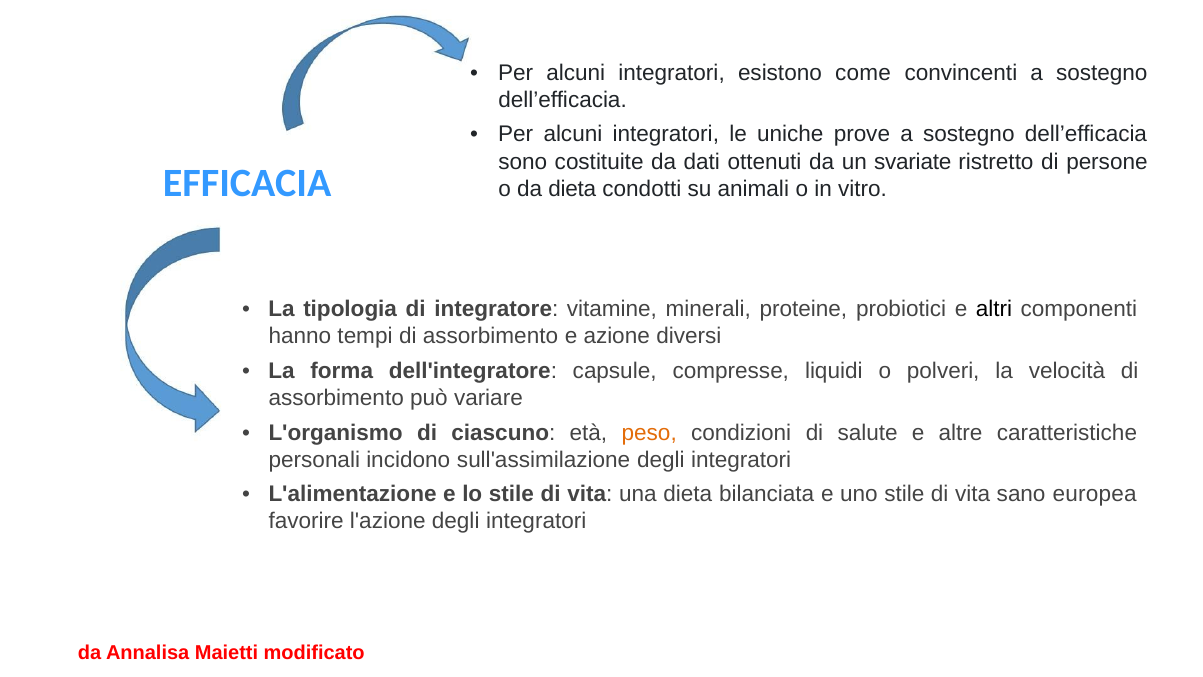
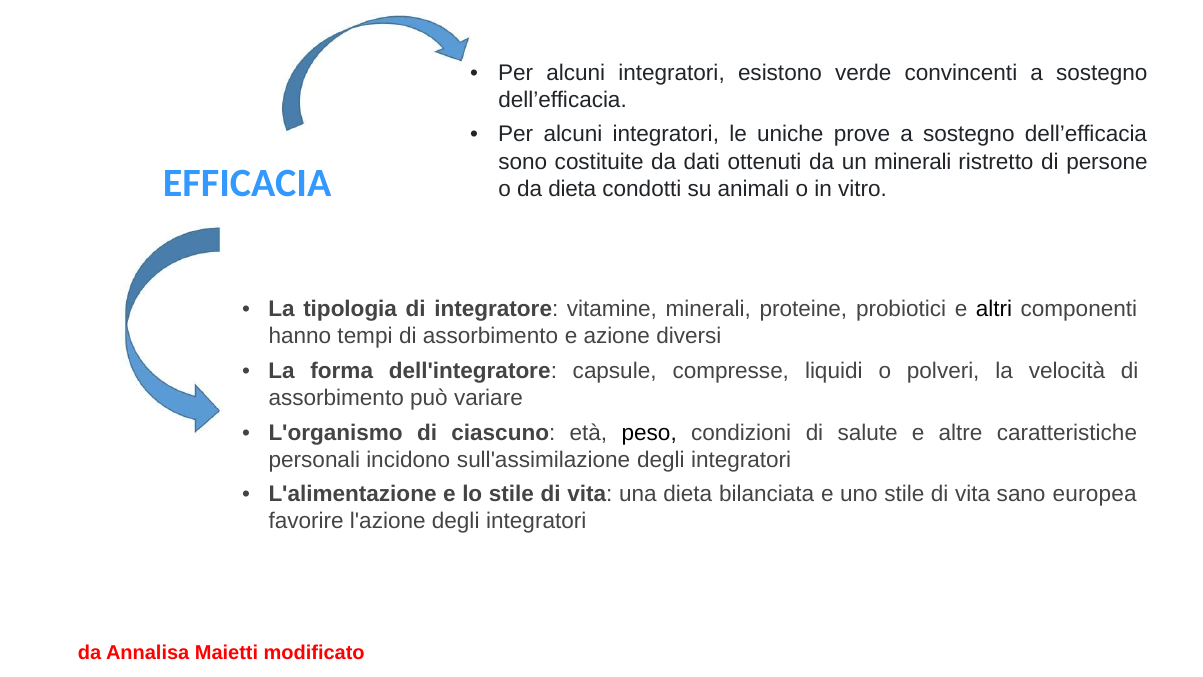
come: come -> verde
un svariate: svariate -> minerali
peso colour: orange -> black
